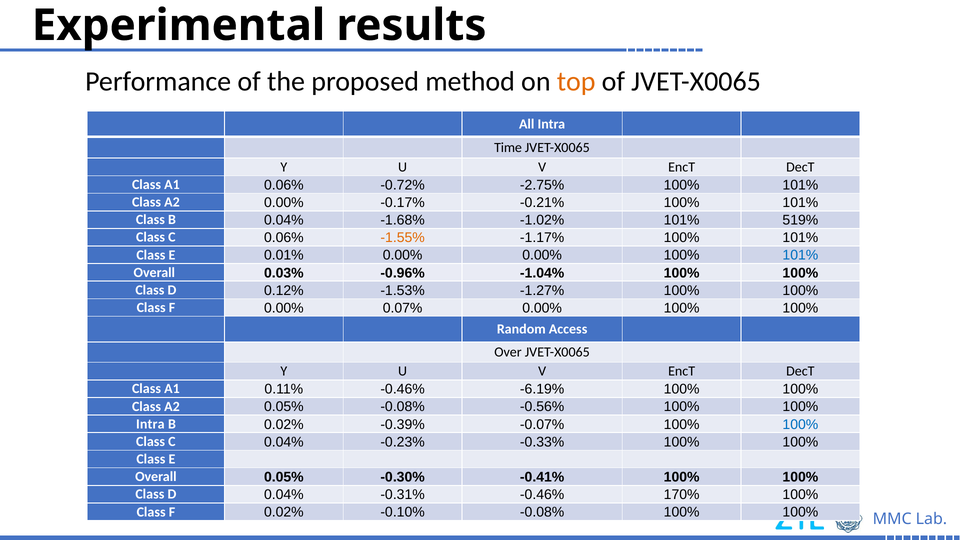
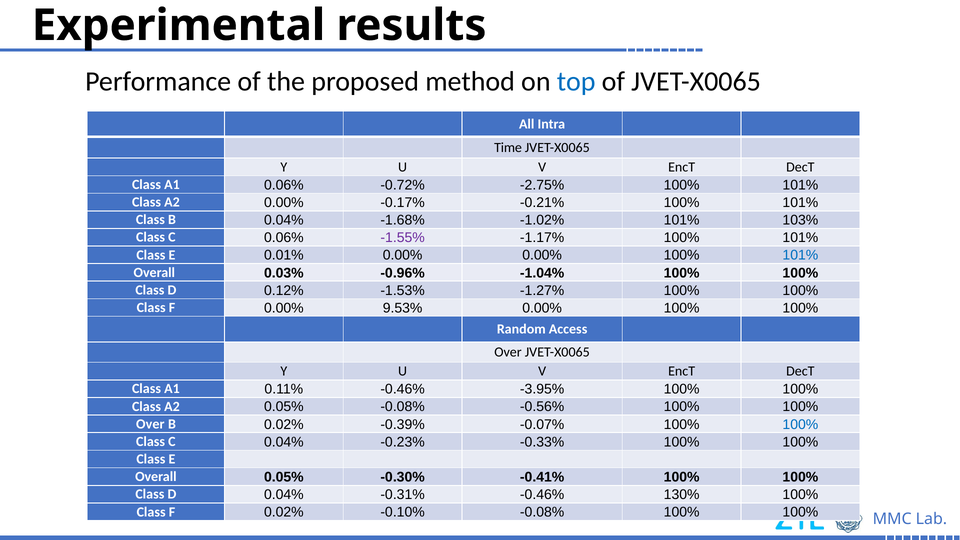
top colour: orange -> blue
519%: 519% -> 103%
-1.55% colour: orange -> purple
0.07%: 0.07% -> 9.53%
-6.19%: -6.19% -> -3.95%
Intra at (150, 424): Intra -> Over
170%: 170% -> 130%
